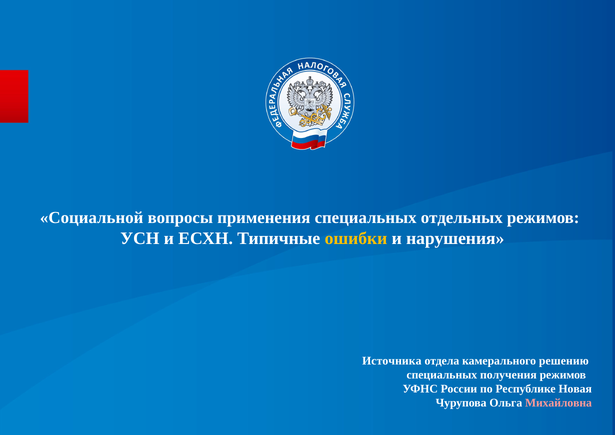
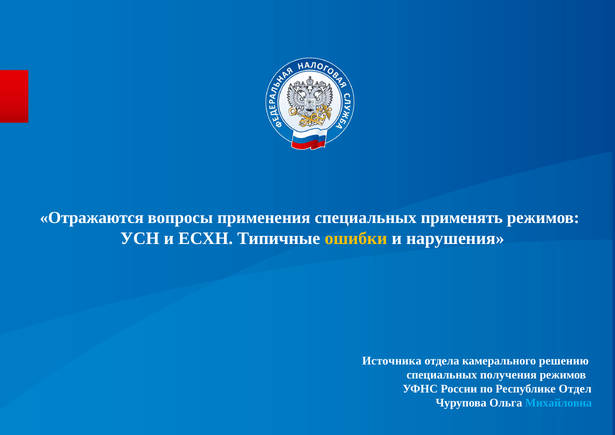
Социальной: Социальной -> Отражаются
отдельных: отдельных -> применять
Новая: Новая -> Отдел
Михайловна colour: pink -> light blue
